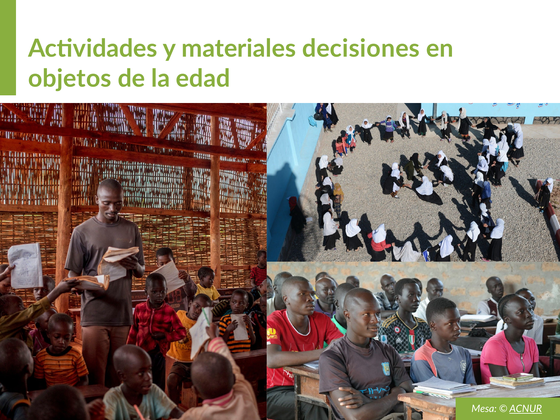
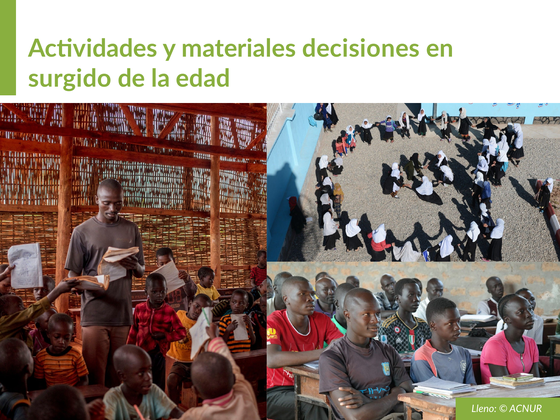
objetos: objetos -> surgido
Mesa: Mesa -> Lleno
ACNUR underline: present -> none
